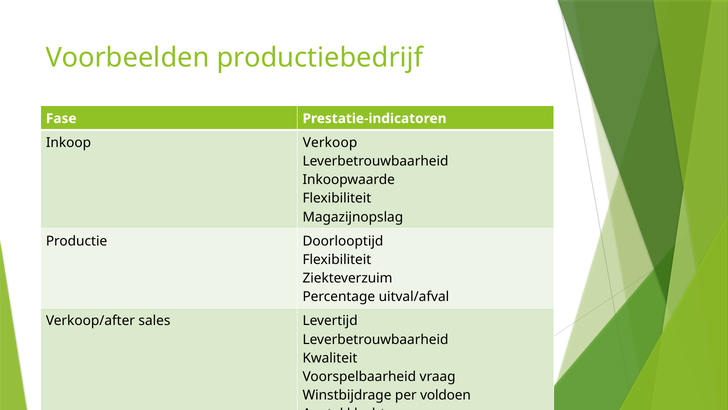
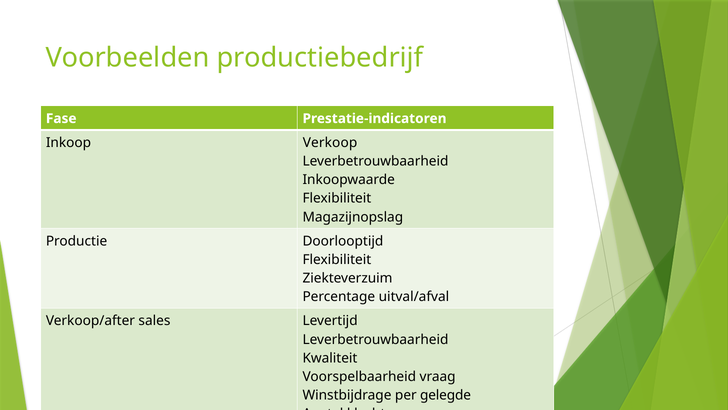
voldoen: voldoen -> gelegde
